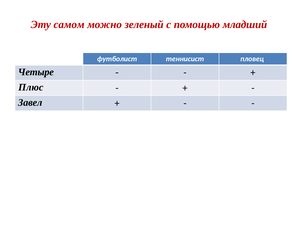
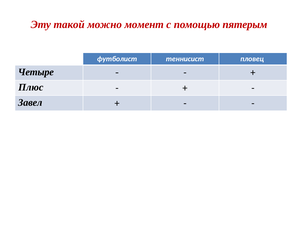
самом: самом -> такой
зеленый: зеленый -> момент
младший: младший -> пятерым
